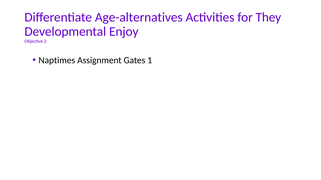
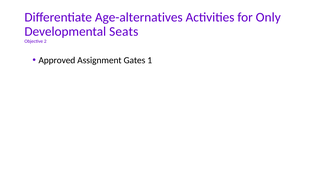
They: They -> Only
Enjoy: Enjoy -> Seats
Naptimes: Naptimes -> Approved
